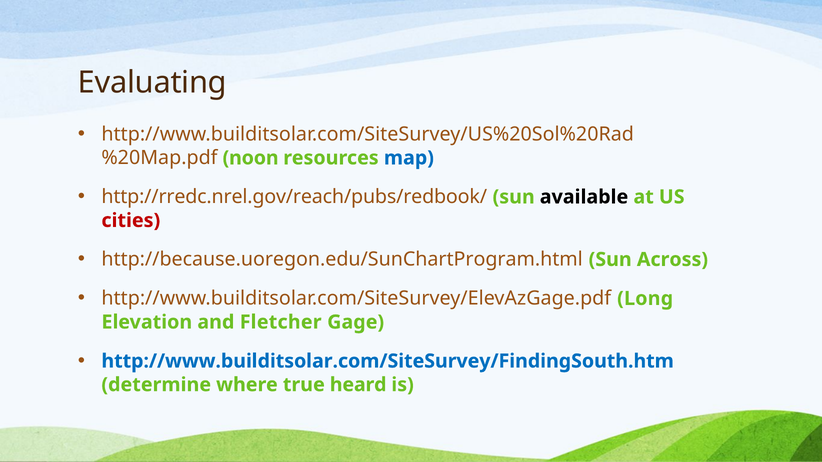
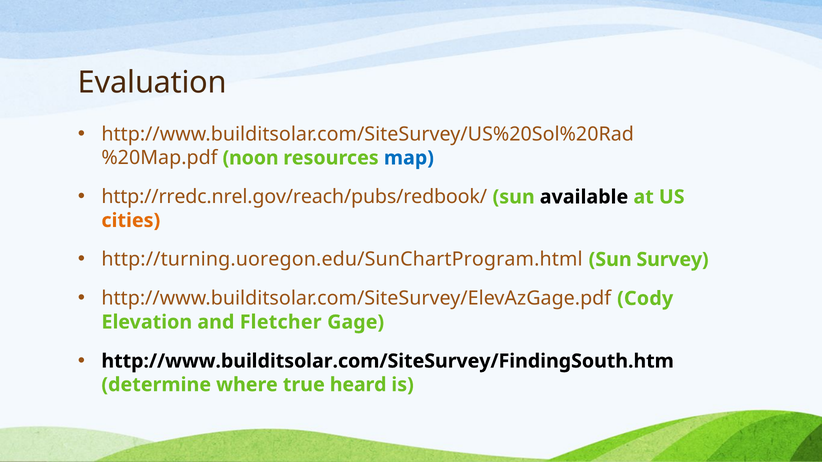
Evaluating: Evaluating -> Evaluation
cities colour: red -> orange
http://because.uoregon.edu/SunChartProgram.html: http://because.uoregon.edu/SunChartProgram.html -> http://turning.uoregon.edu/SunChartProgram.html
Across: Across -> Survey
Long: Long -> Cody
http://www.builditsolar.com/SiteSurvey/FindingSouth.htm colour: blue -> black
